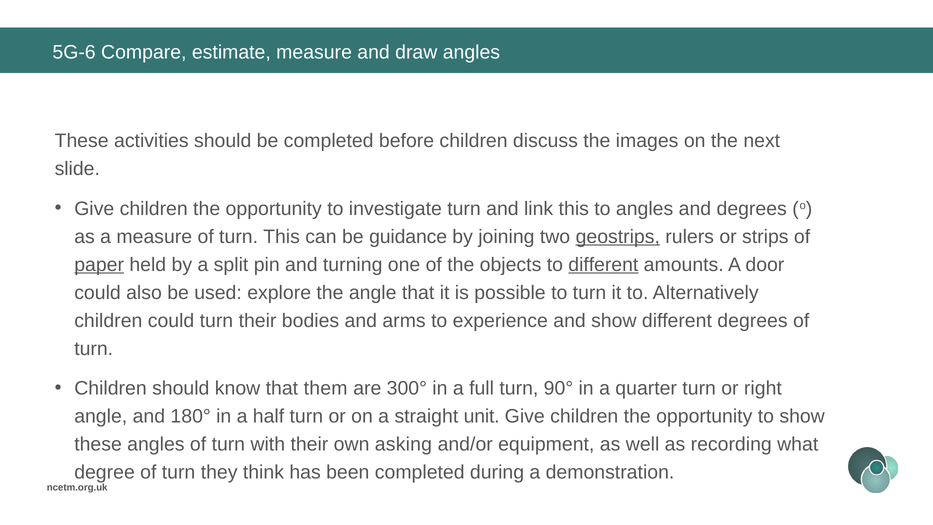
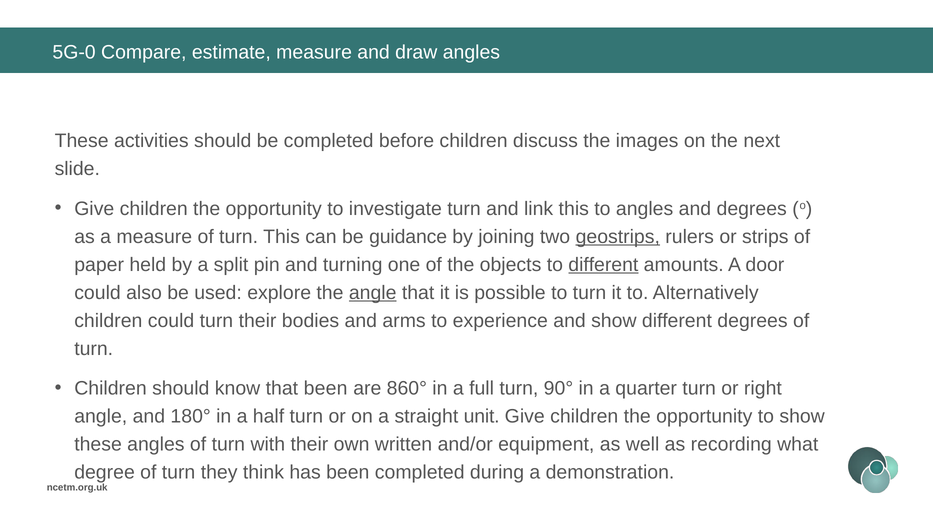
5G-6: 5G-6 -> 5G-0
paper underline: present -> none
angle at (373, 293) underline: none -> present
that them: them -> been
300°: 300° -> 860°
asking: asking -> written
